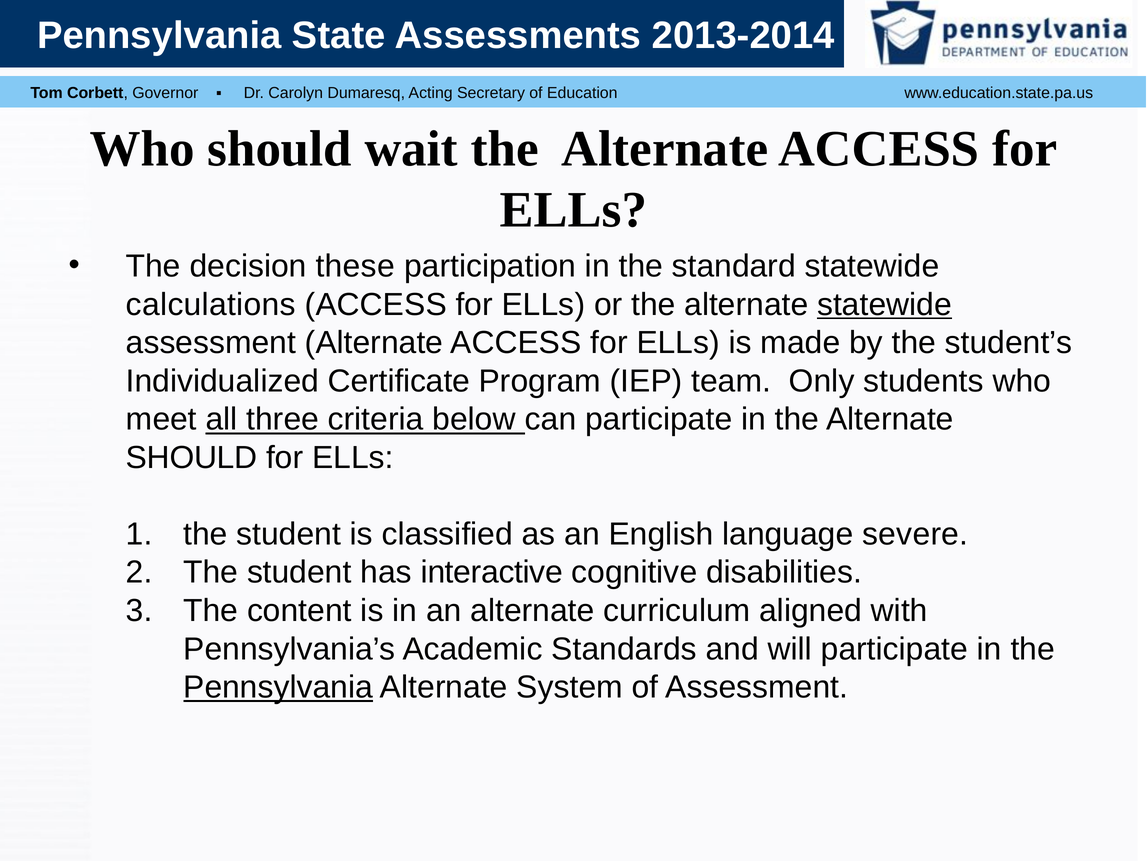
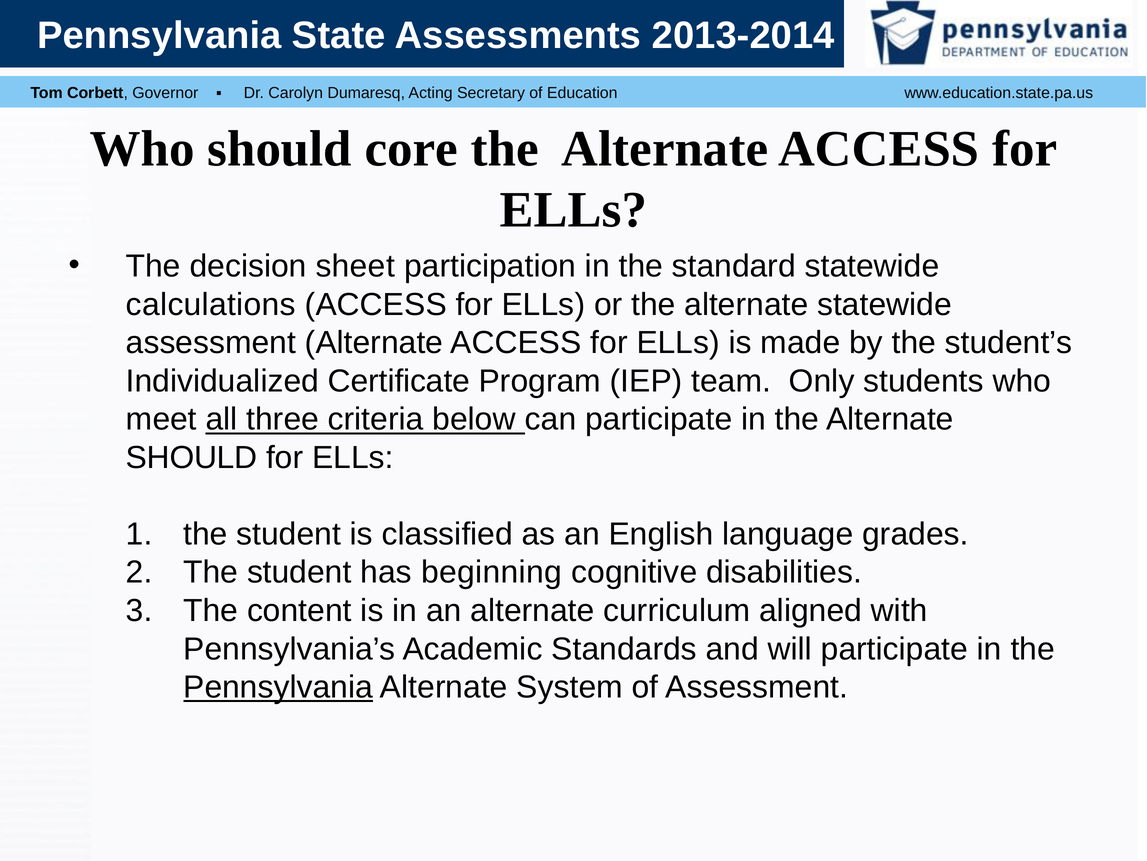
wait: wait -> core
these: these -> sheet
statewide at (885, 304) underline: present -> none
severe: severe -> grades
interactive: interactive -> beginning
